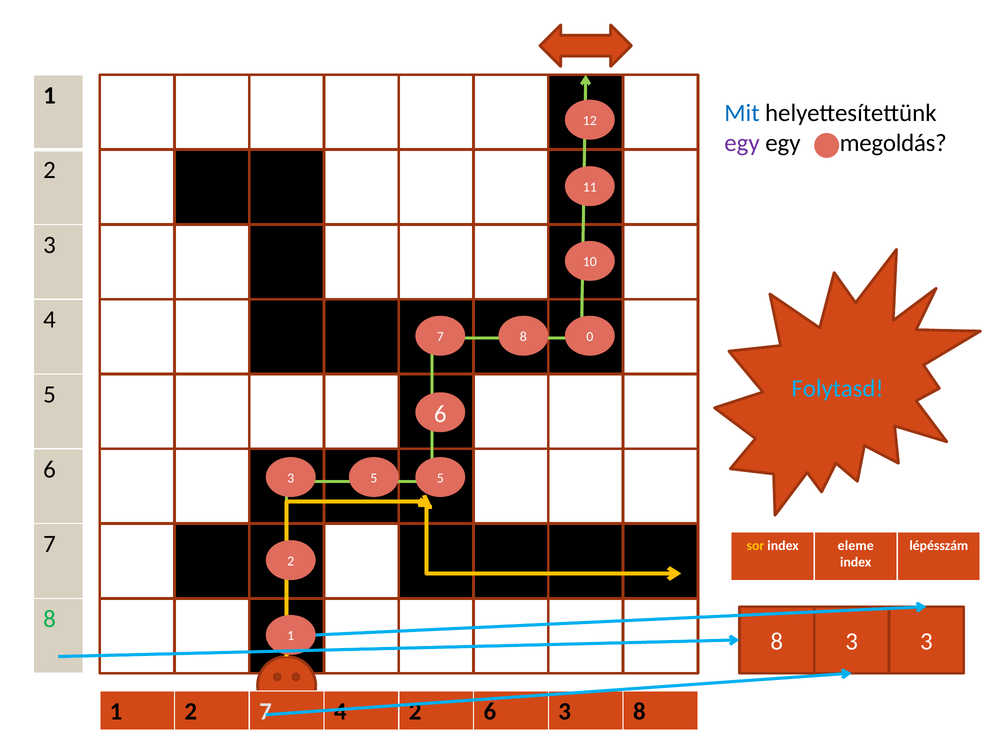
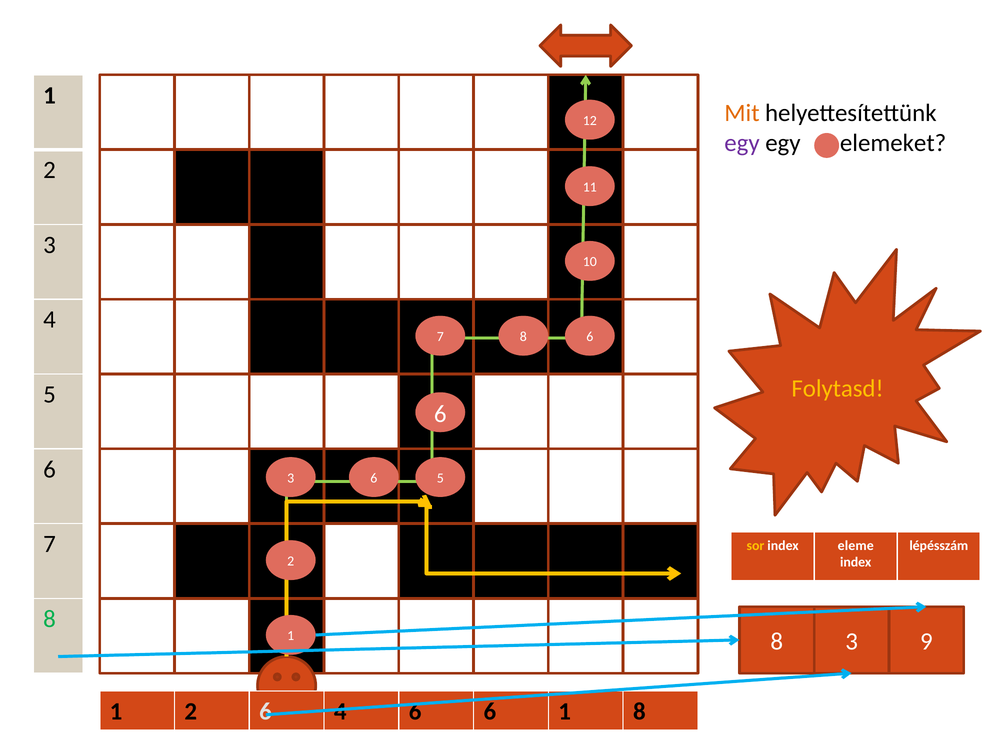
Mit colour: blue -> orange
megoldás: megoldás -> elemeket
8 0: 0 -> 6
Folytasd colour: light blue -> yellow
3 5: 5 -> 6
3 3: 3 -> 9
2 7: 7 -> 6
4 2: 2 -> 6
6 3: 3 -> 1
